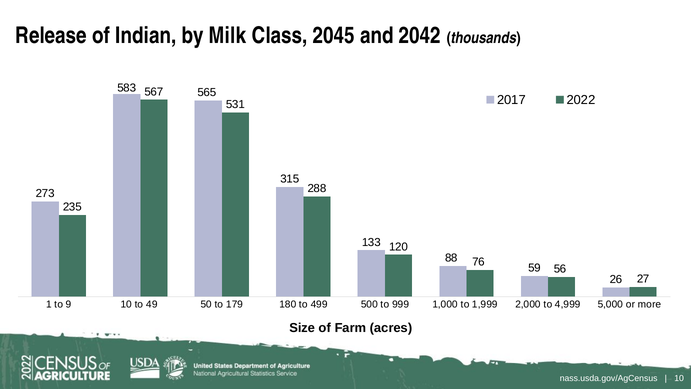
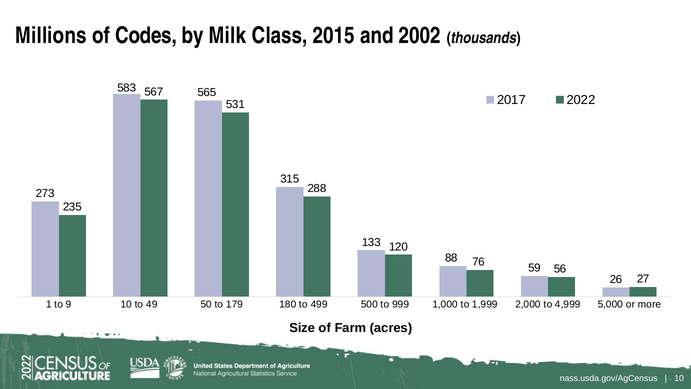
Release: Release -> Millions
Indian: Indian -> Codes
2045: 2045 -> 2015
2042: 2042 -> 2002
